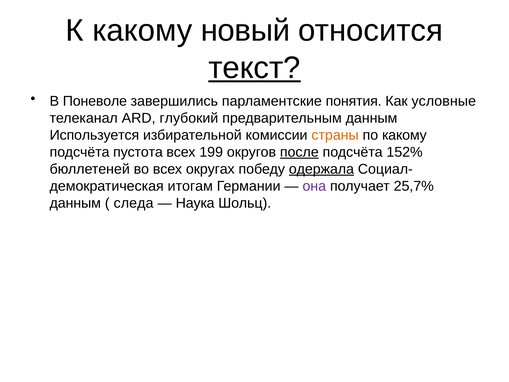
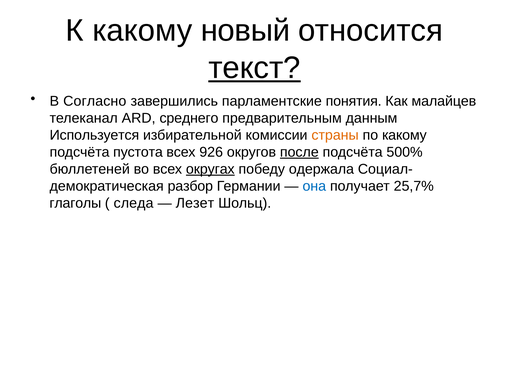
Поневоле: Поневоле -> Согласно
условные: условные -> малайцев
глубокий: глубокий -> среднего
199: 199 -> 926
152%: 152% -> 500%
округах underline: none -> present
одержала underline: present -> none
итогам: итогам -> разбор
она colour: purple -> blue
данным at (75, 203): данным -> глаголы
Наука: Наука -> Лезет
